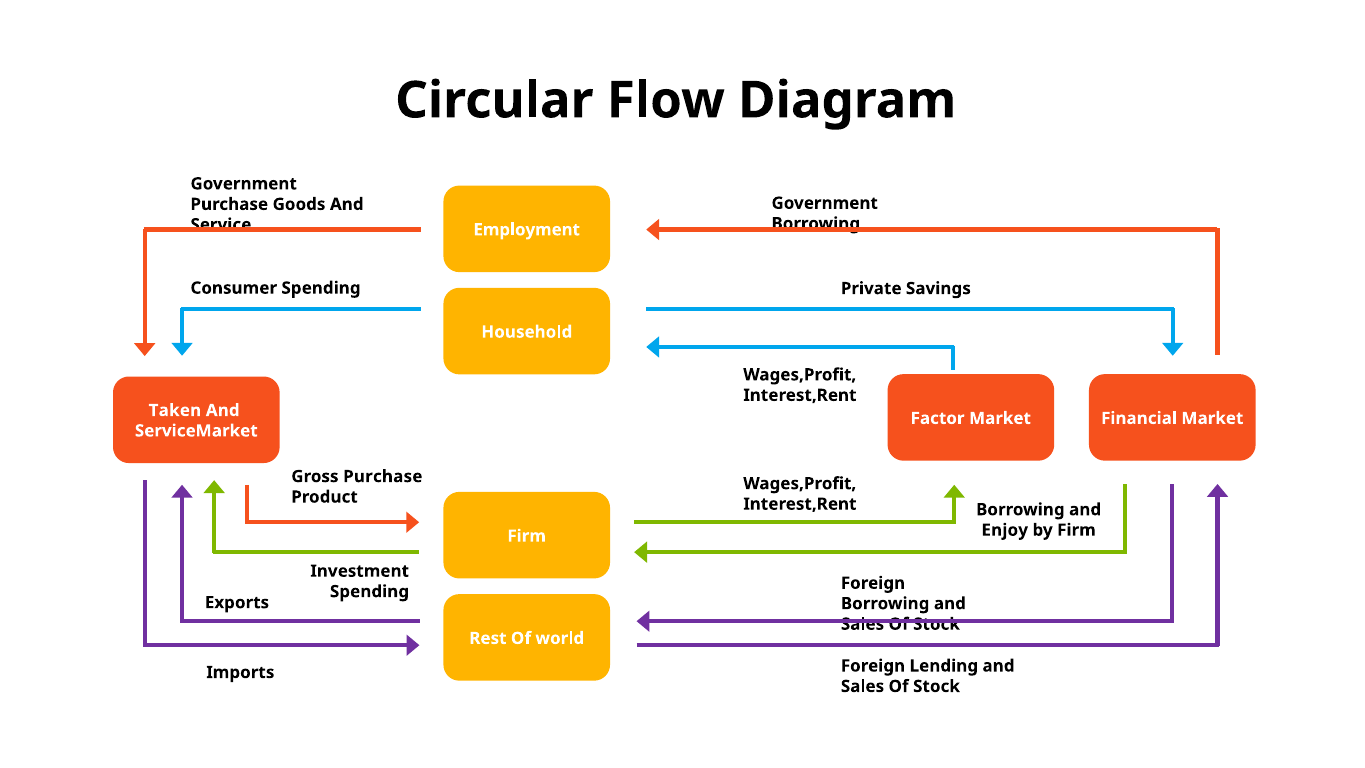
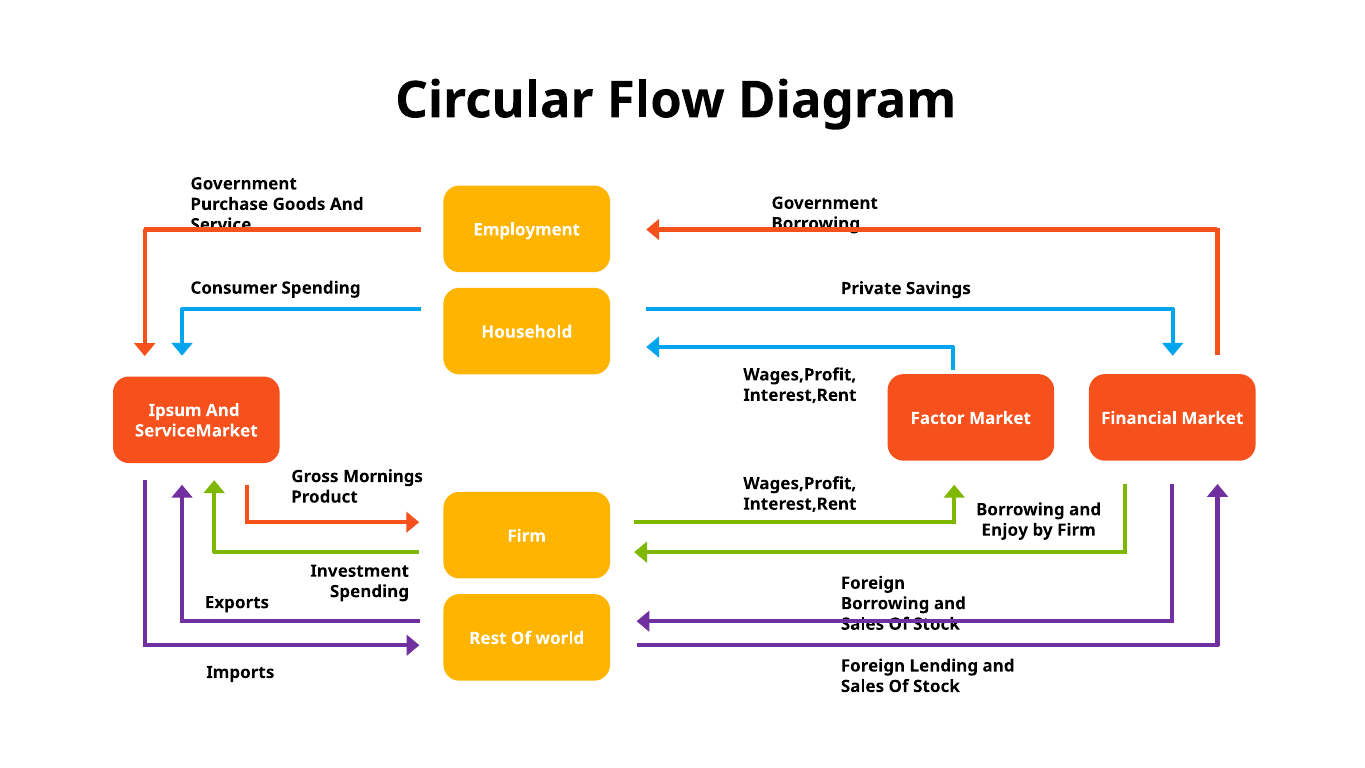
Taken: Taken -> Ipsum
Gross Purchase: Purchase -> Mornings
